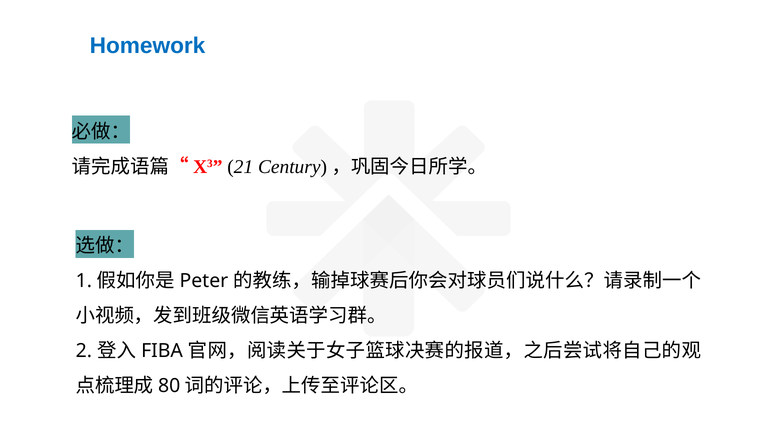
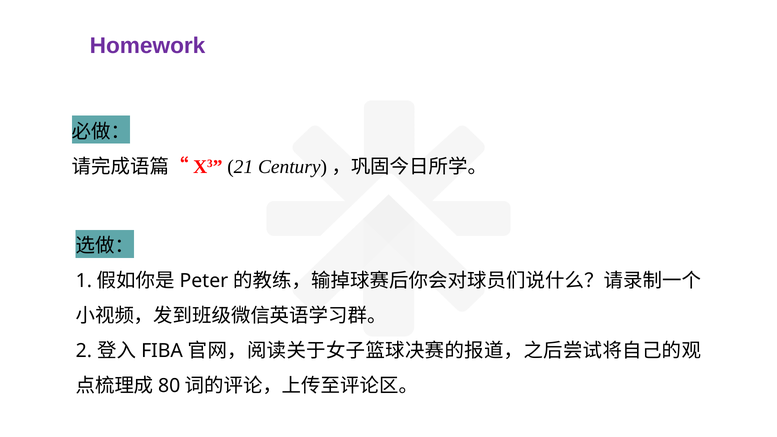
Homework colour: blue -> purple
